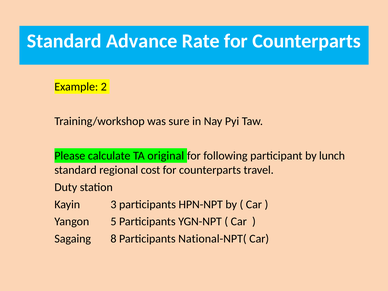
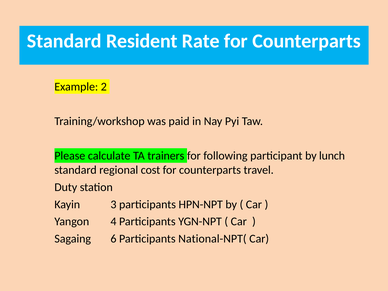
Advance: Advance -> Resident
sure: sure -> paid
original: original -> trainers
5: 5 -> 4
8: 8 -> 6
